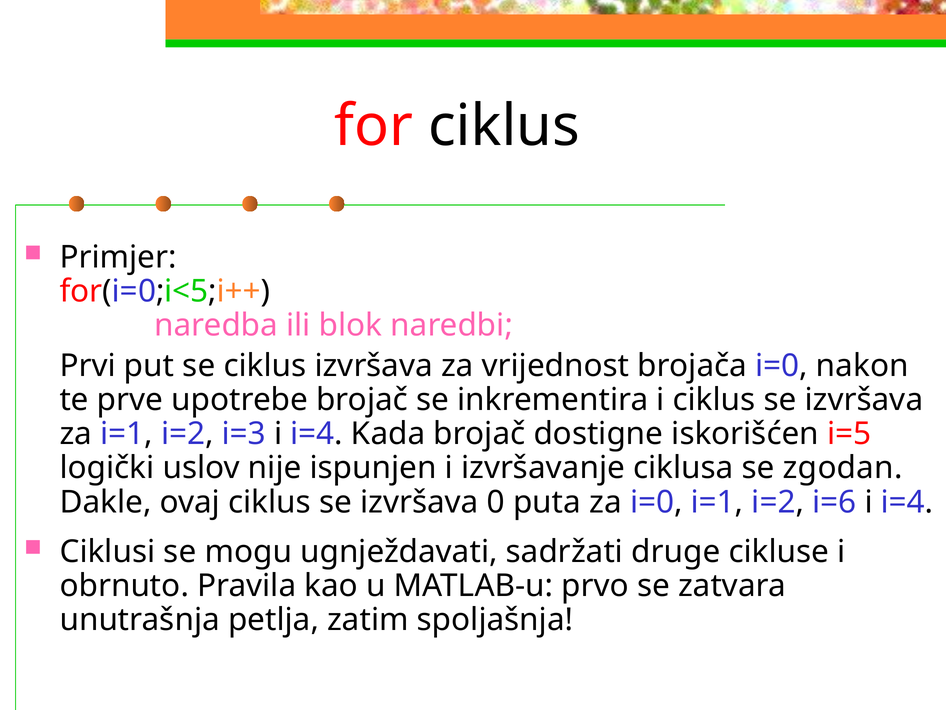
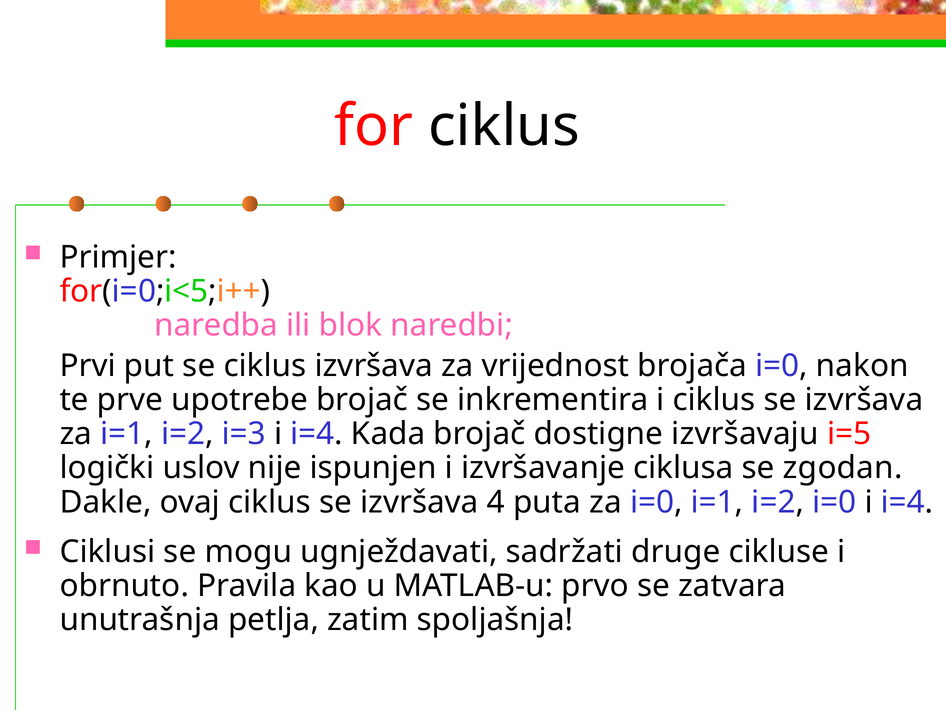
iskorišćen: iskorišćen -> izvršavaju
0: 0 -> 4
i=2 i=6: i=6 -> i=0
